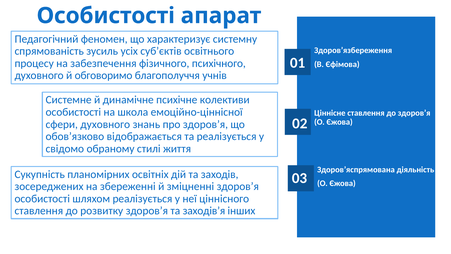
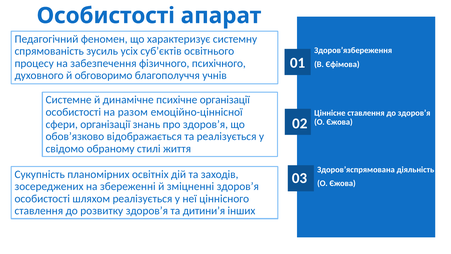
психічне колективи: колективи -> організації
школа: школа -> разом
сфери духовного: духовного -> організації
заходів’я: заходів’я -> дитини’я
